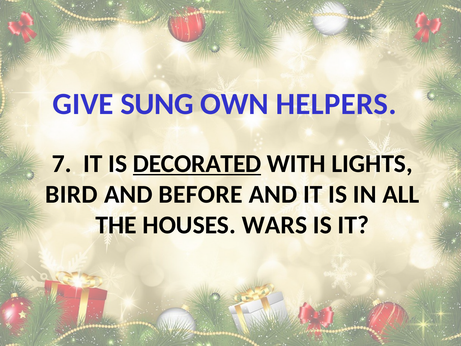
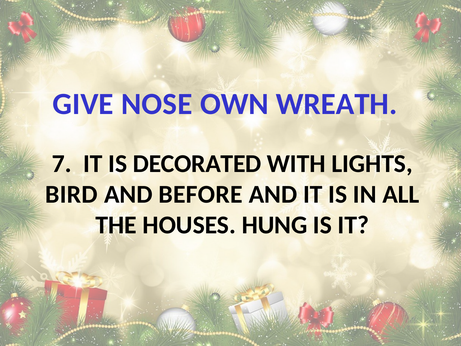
SUNG: SUNG -> NOSE
HELPERS: HELPERS -> WREATH
DECORATED underline: present -> none
WARS: WARS -> HUNG
